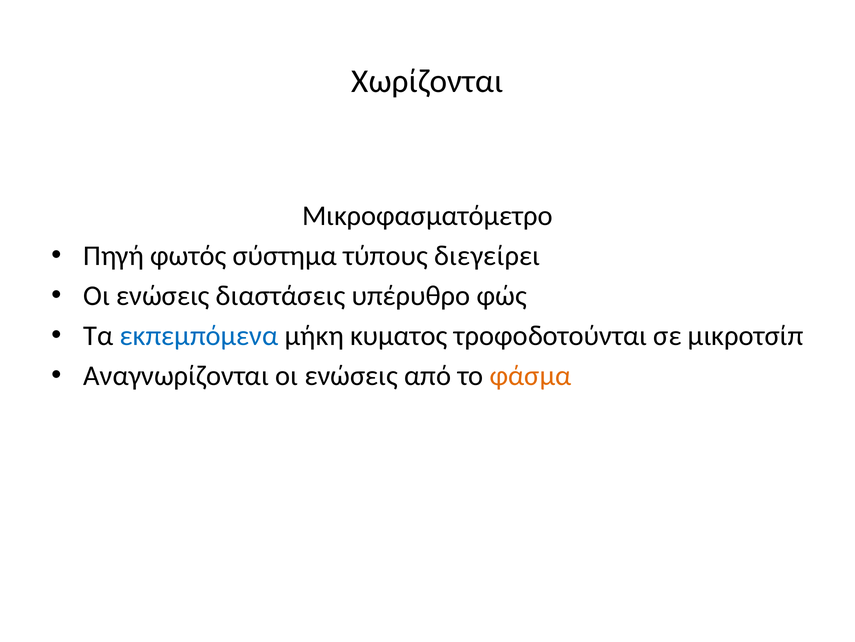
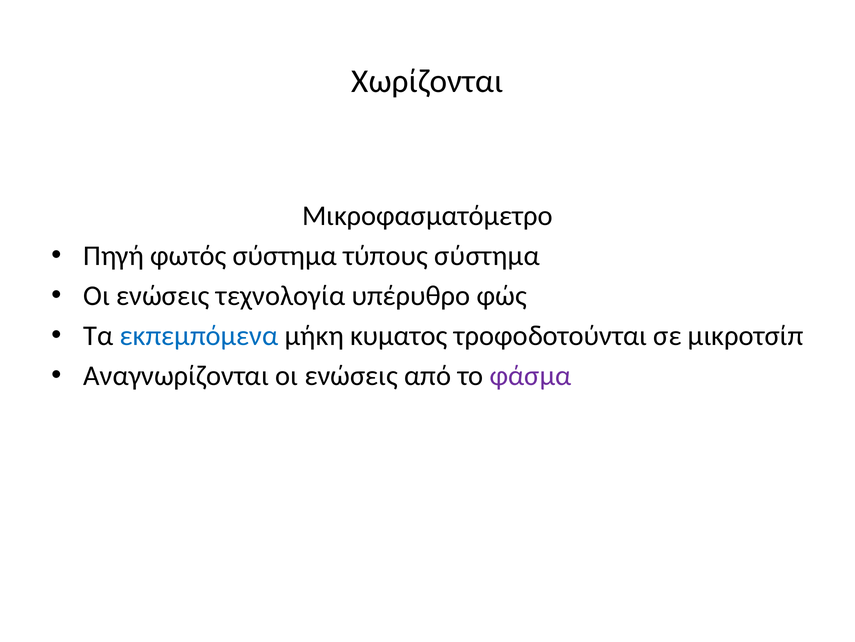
τύπους διεγείρει: διεγείρει -> σύστημα
διαστάσεις: διαστάσεις -> τεχνολογία
φάσμα colour: orange -> purple
